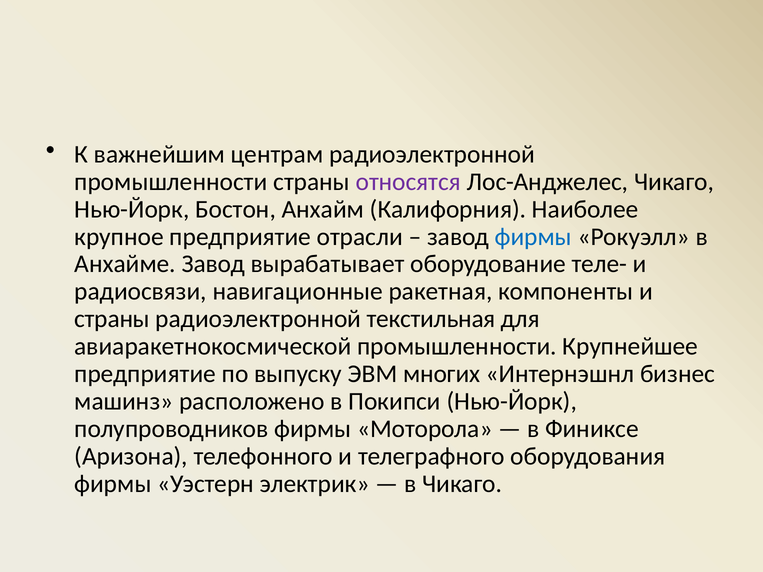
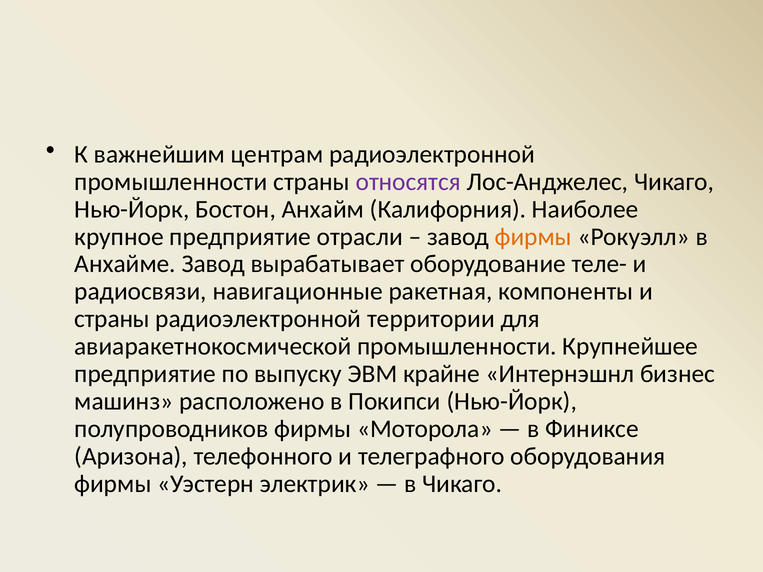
фирмы at (533, 237) colour: blue -> orange
текстильная: текстильная -> территории
многих: многих -> крайне
